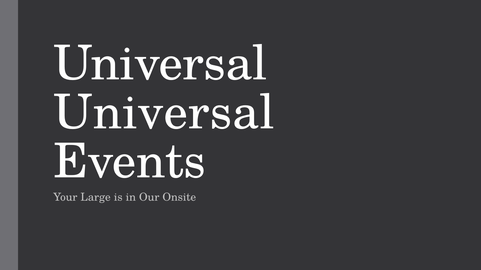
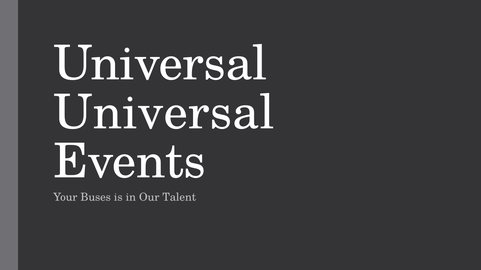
Large: Large -> Buses
Onsite: Onsite -> Talent
